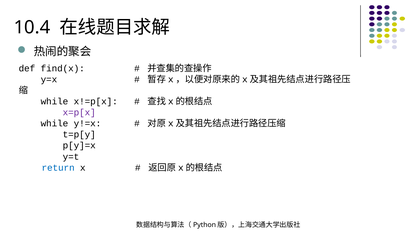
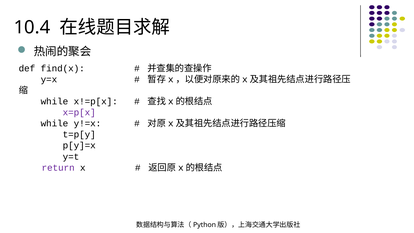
return colour: blue -> purple
